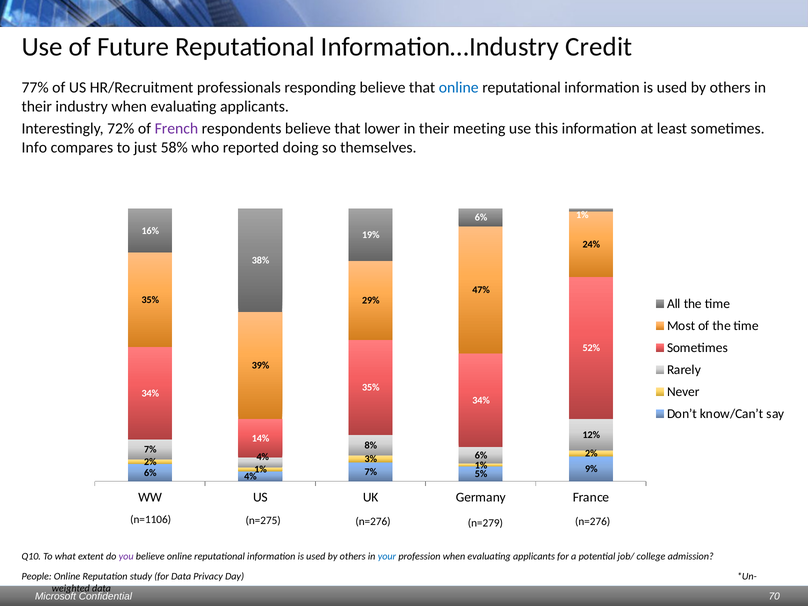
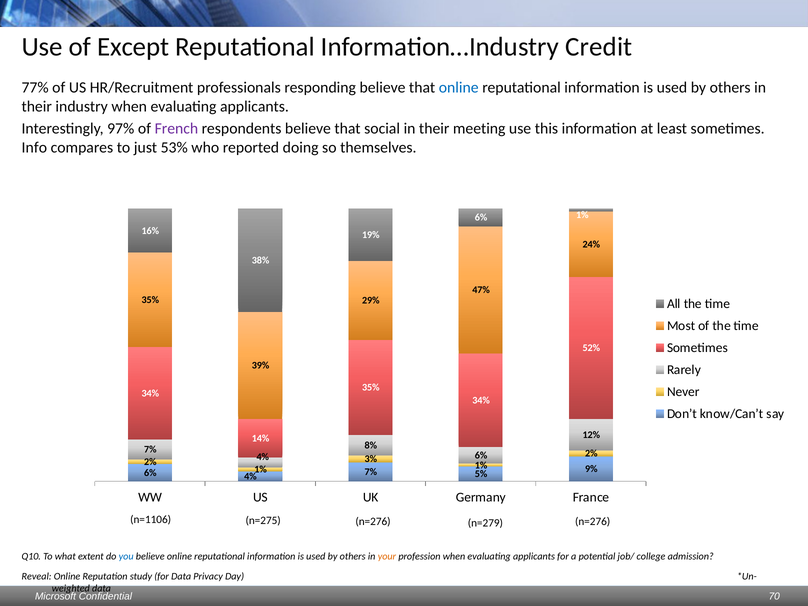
Future: Future -> Except
72%: 72% -> 97%
lower: lower -> social
58%: 58% -> 53%
you colour: purple -> blue
your colour: blue -> orange
People: People -> Reveal
